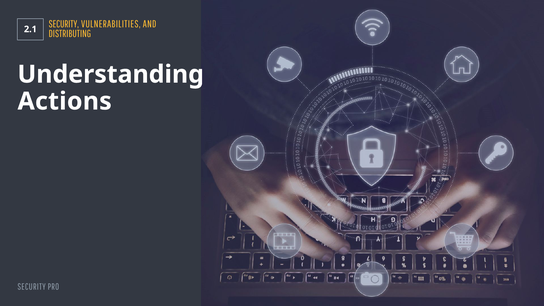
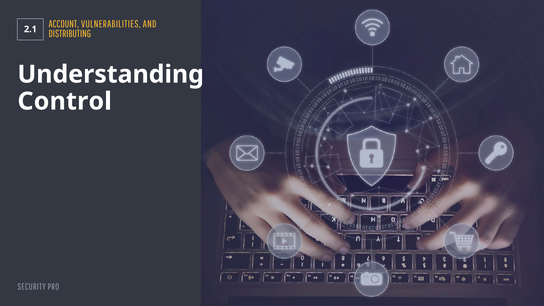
SECURITY at (64, 24): SECURITY -> ACCOUNT
Actions: Actions -> Control
